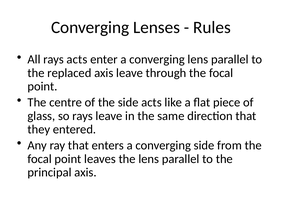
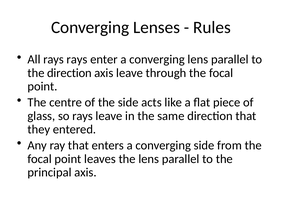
rays acts: acts -> rays
the replaced: replaced -> direction
